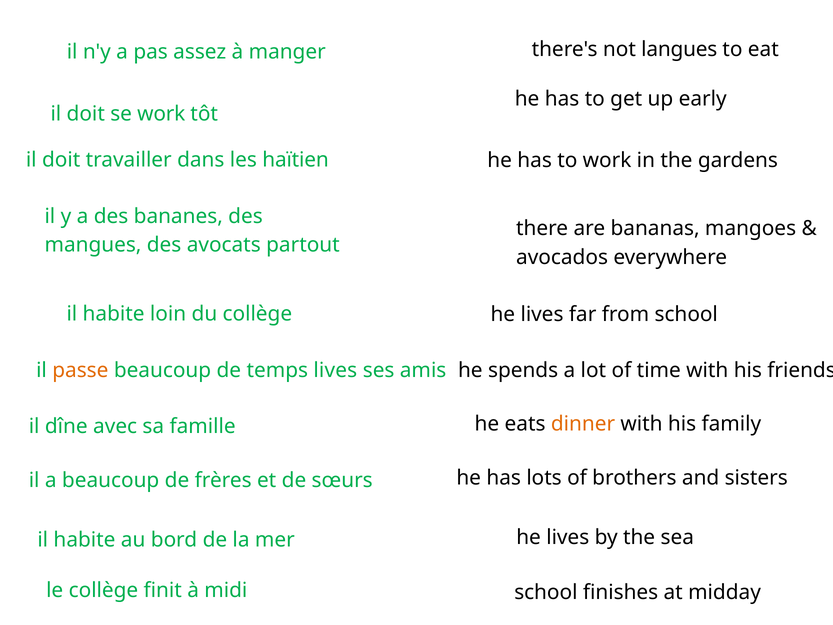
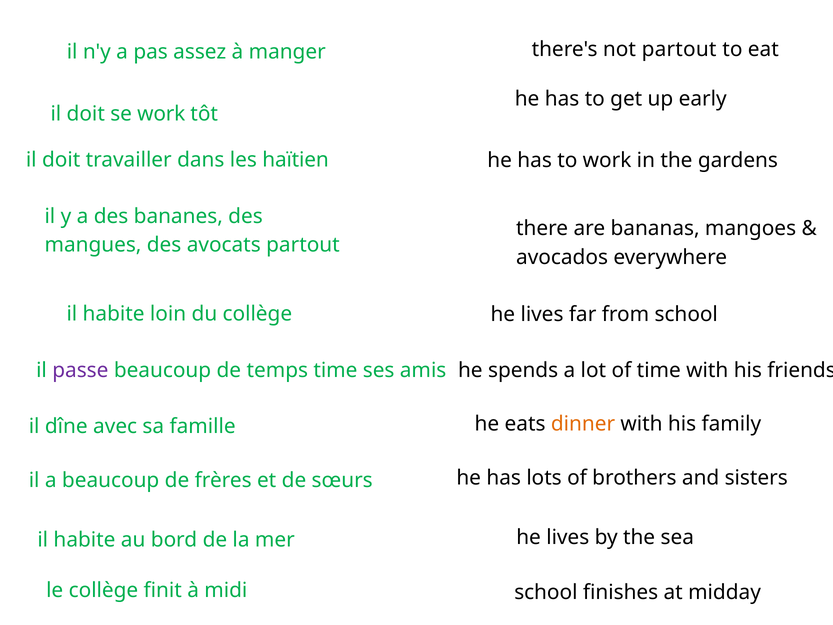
not langues: langues -> partout
passe colour: orange -> purple
temps lives: lives -> time
